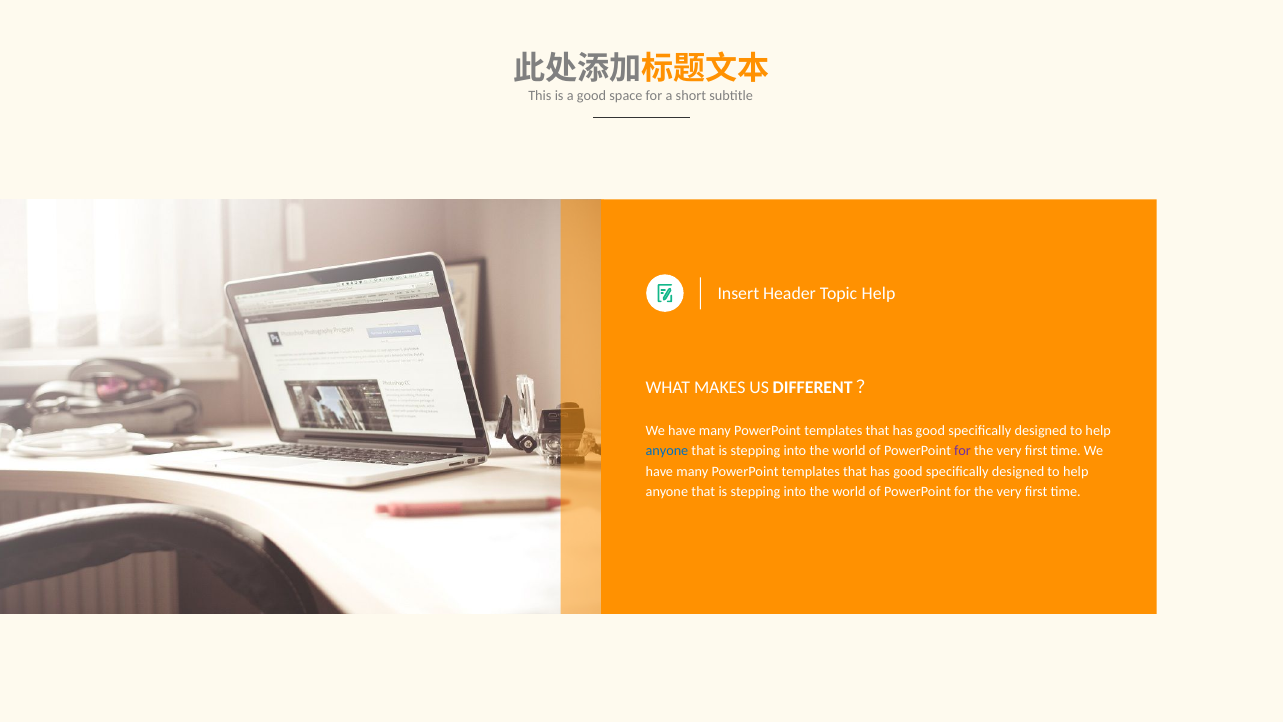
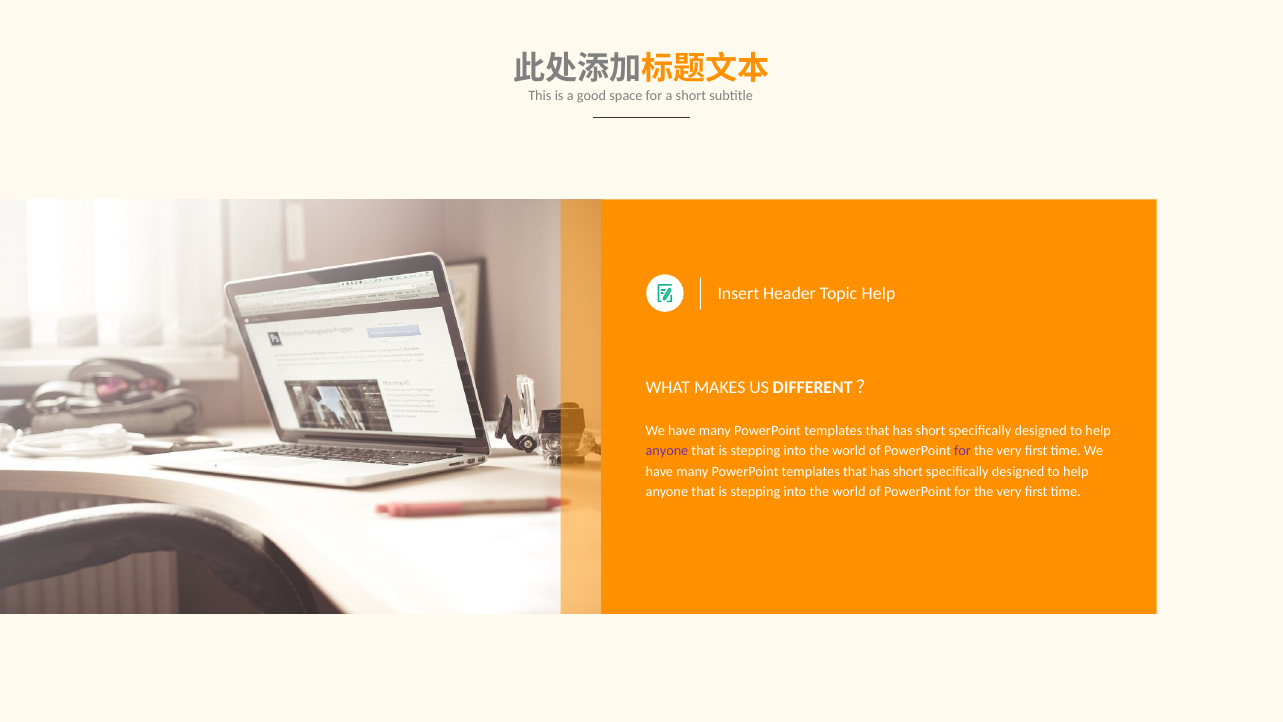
good at (930, 430): good -> short
anyone at (667, 451) colour: blue -> purple
good at (908, 471): good -> short
